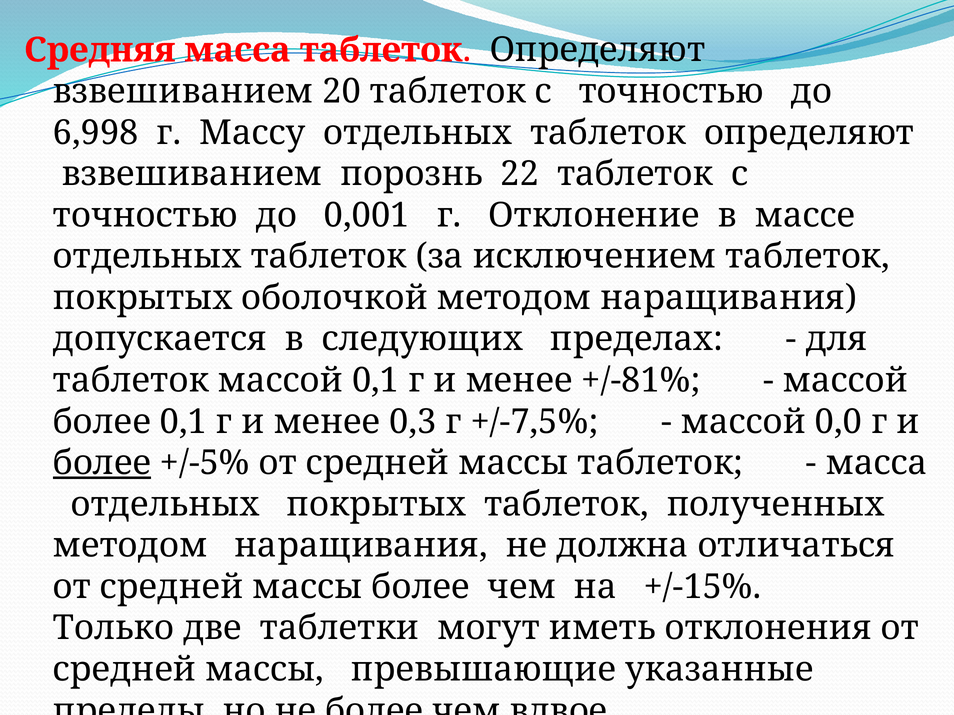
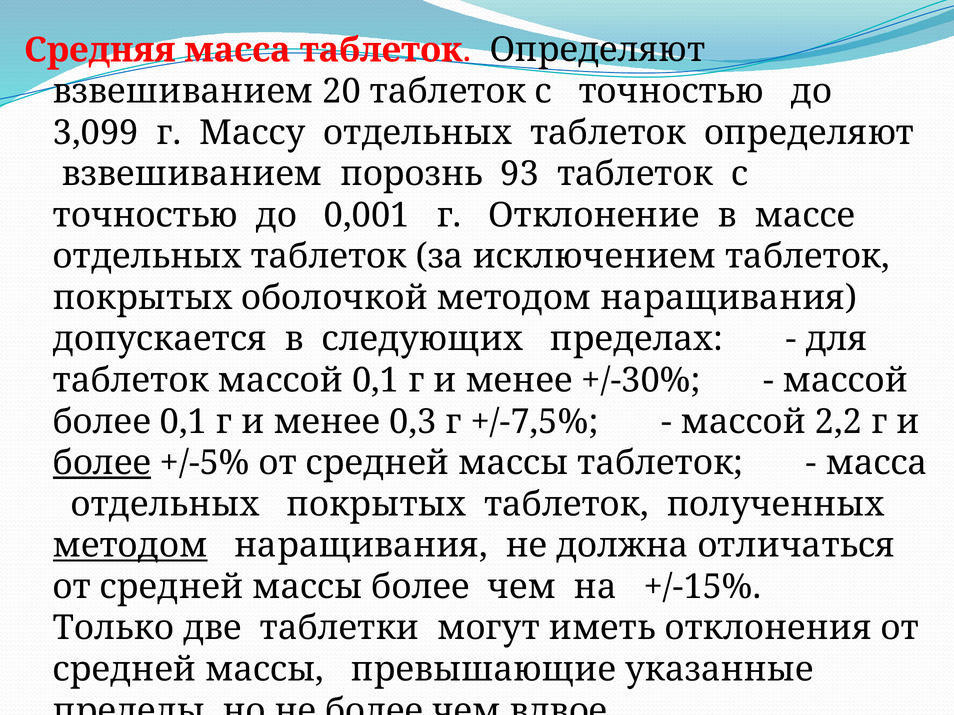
6,998: 6,998 -> 3,099
22: 22 -> 93
+/-81%: +/-81% -> +/-30%
0,0: 0,0 -> 2,2
методом at (130, 546) underline: none -> present
